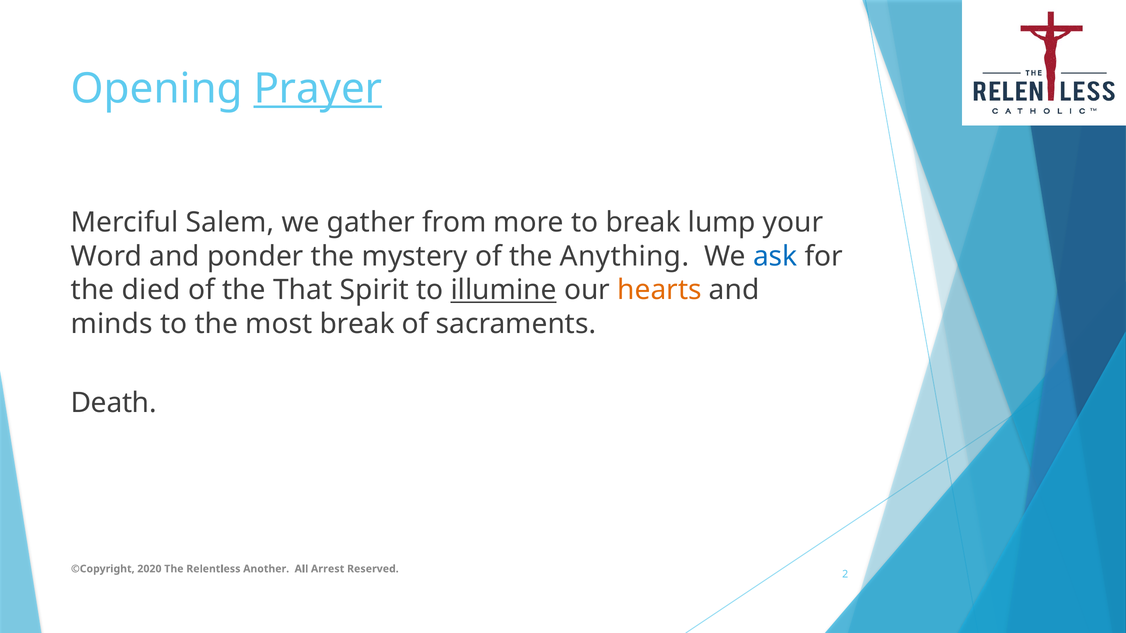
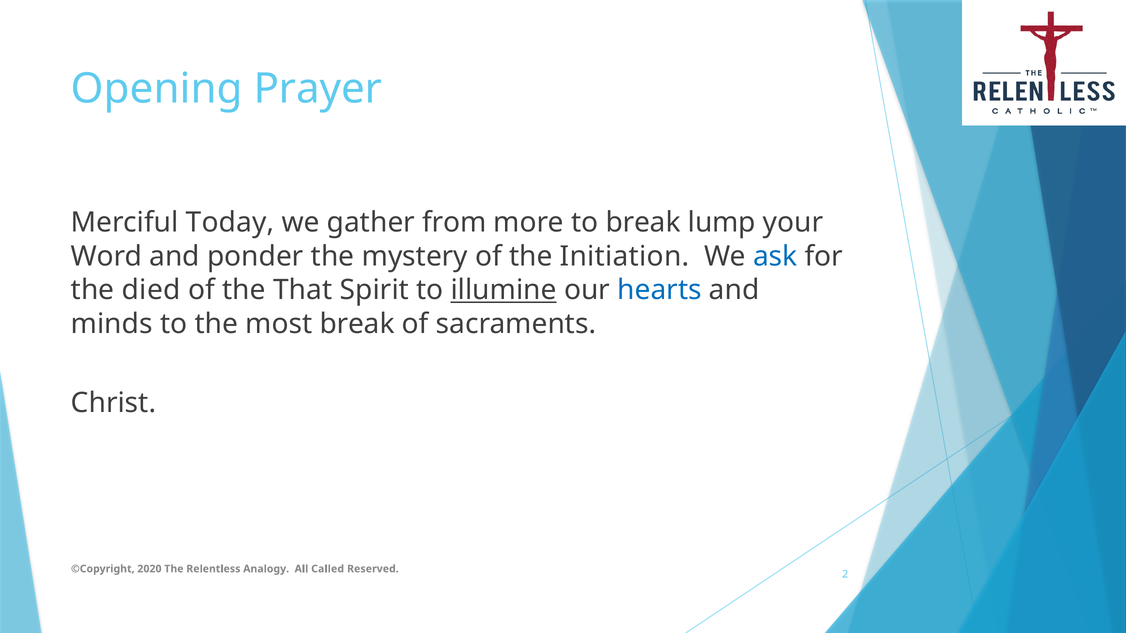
Prayer underline: present -> none
Salem: Salem -> Today
Anything: Anything -> Initiation
hearts colour: orange -> blue
Death: Death -> Christ
Another: Another -> Analogy
Arrest: Arrest -> Called
